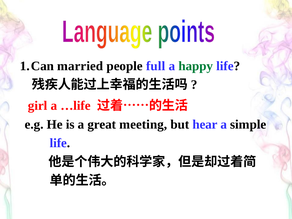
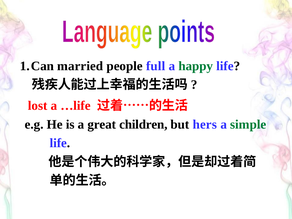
girl: girl -> lost
meeting: meeting -> children
hear: hear -> hers
simple colour: black -> green
